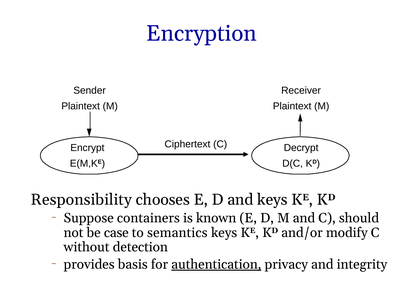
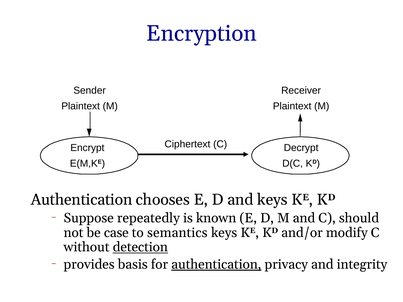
Responsibility at (81, 200): Responsibility -> Authentication
containers: containers -> repeatedly
detection underline: none -> present
